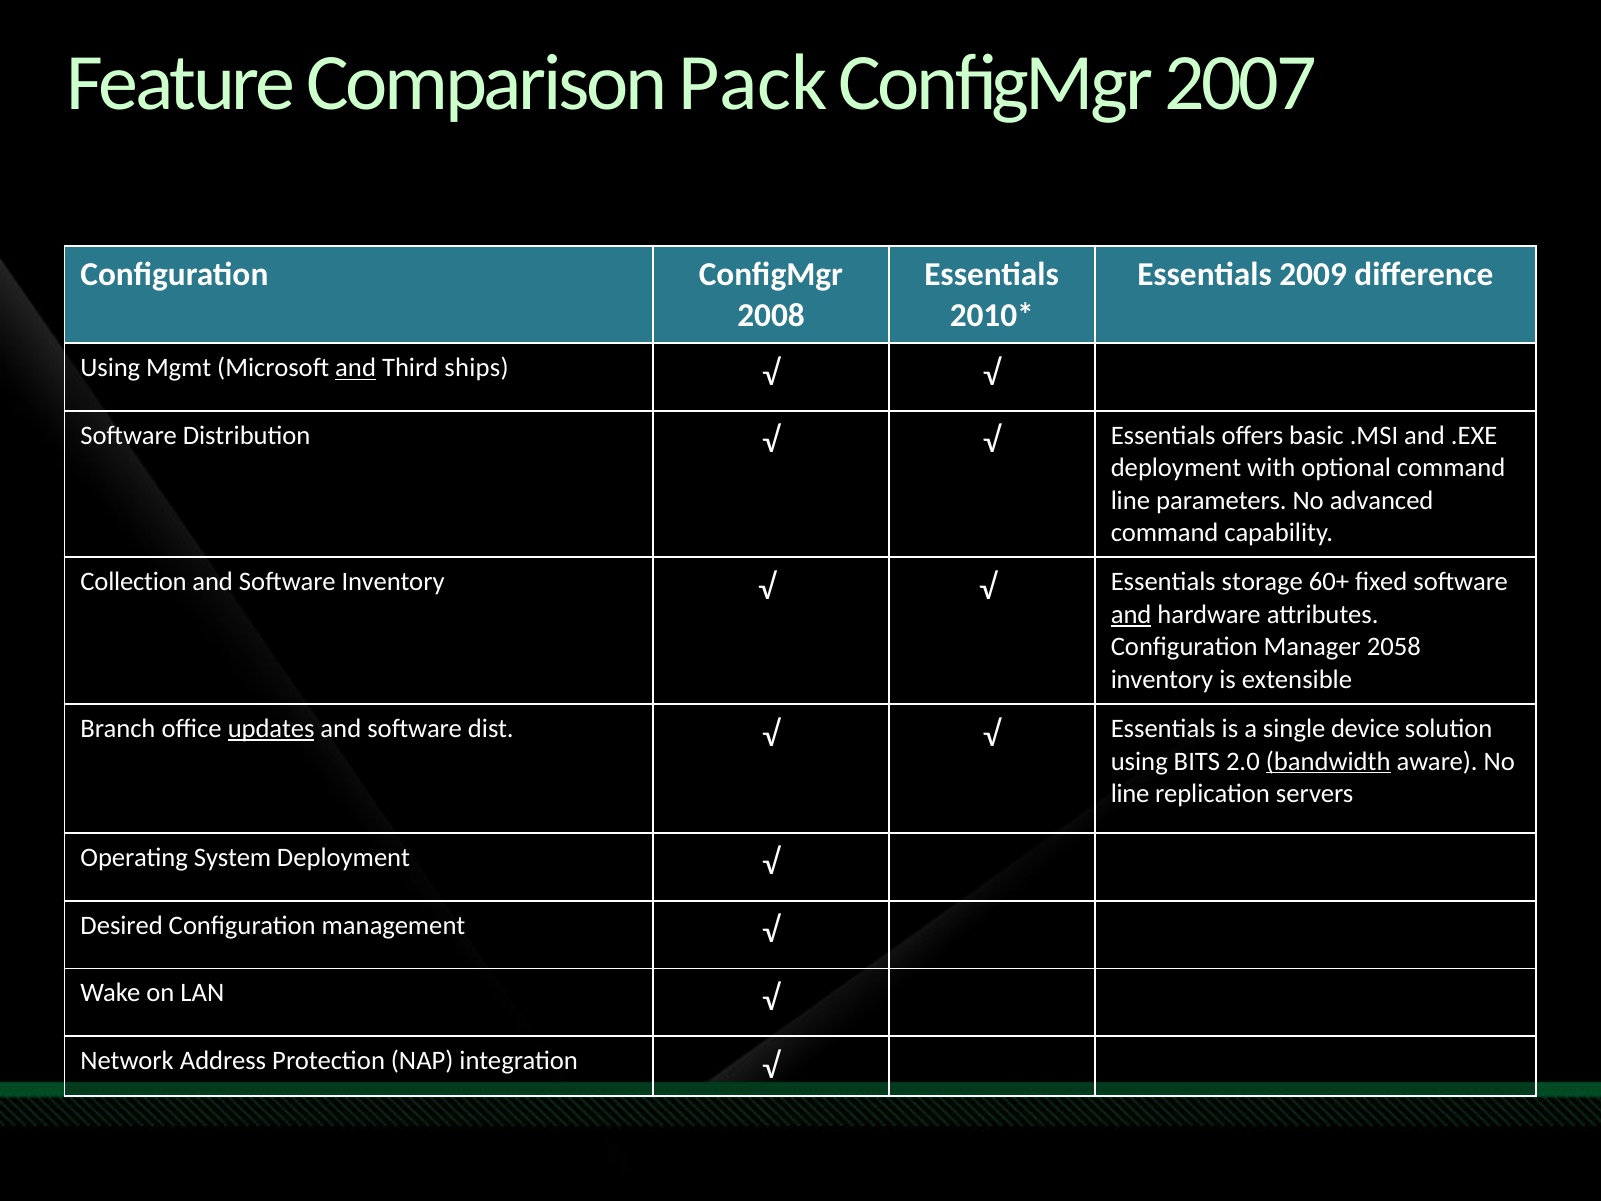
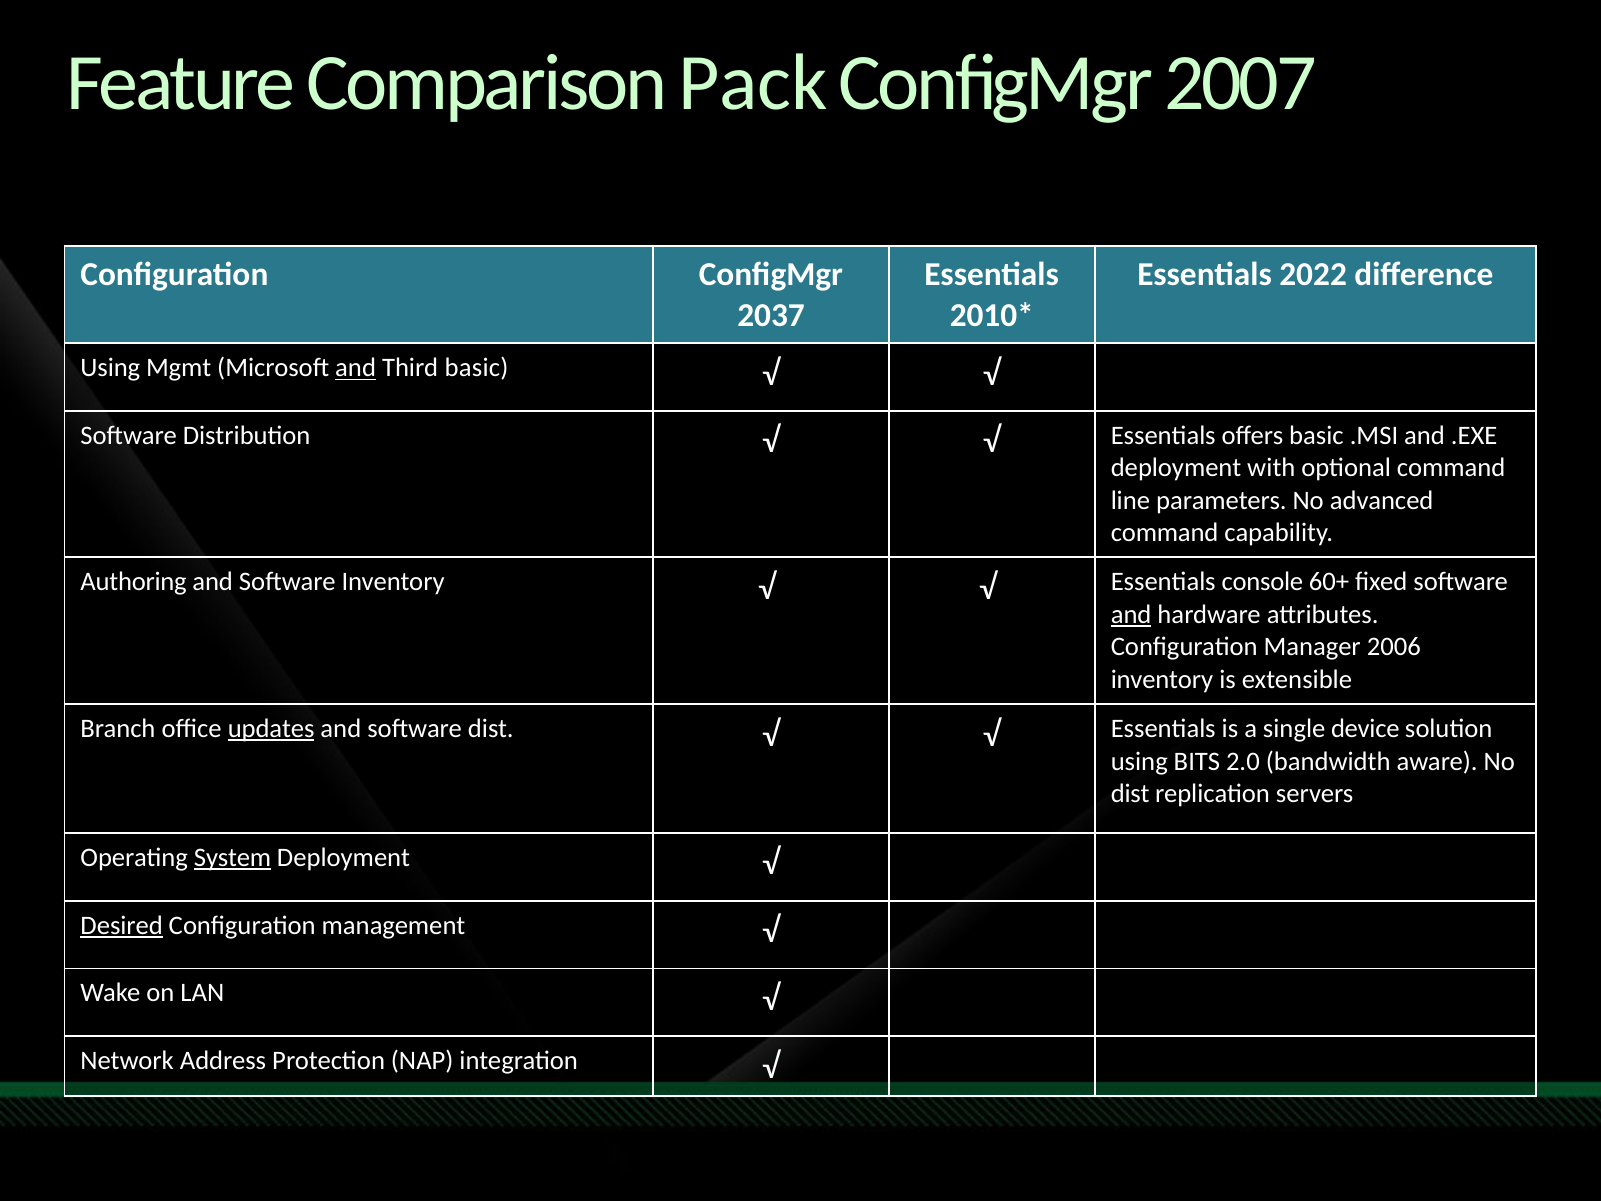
2009: 2009 -> 2022
2008: 2008 -> 2037
Third ships: ships -> basic
Collection: Collection -> Authoring
storage: storage -> console
2058: 2058 -> 2006
bandwidth underline: present -> none
line at (1130, 794): line -> dist
System underline: none -> present
Desired underline: none -> present
